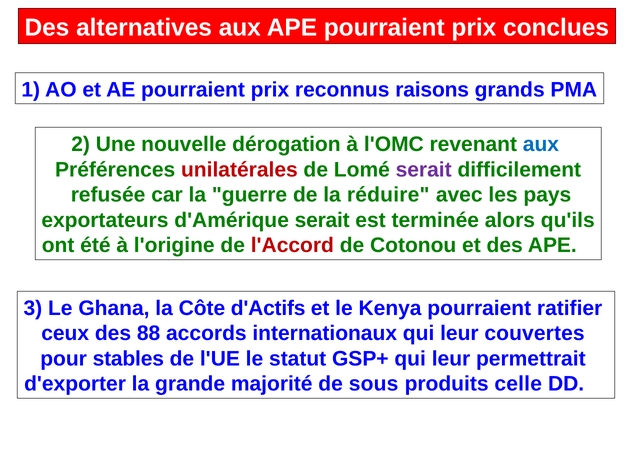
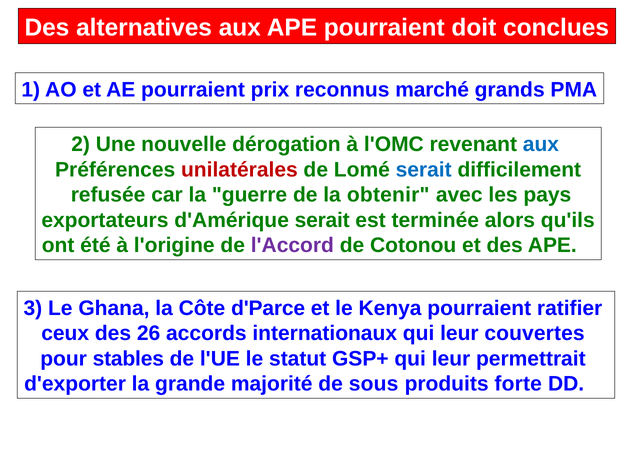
APE pourraient prix: prix -> doit
raisons: raisons -> marché
serait at (424, 169) colour: purple -> blue
réduire: réduire -> obtenir
l'Accord colour: red -> purple
d'Actifs: d'Actifs -> d'Parce
88: 88 -> 26
celle: celle -> forte
